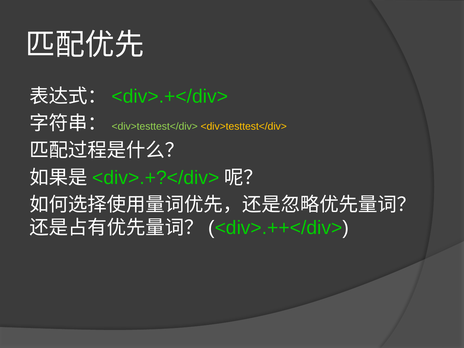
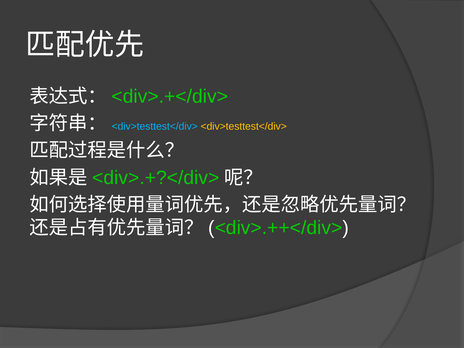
<div>testtest</div> at (155, 126) colour: light green -> light blue
